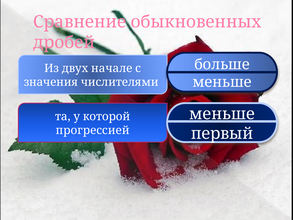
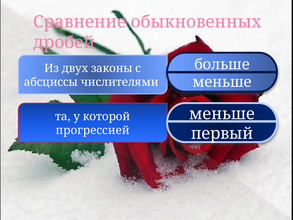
начале: начале -> законы
значения: значения -> абсциссы
